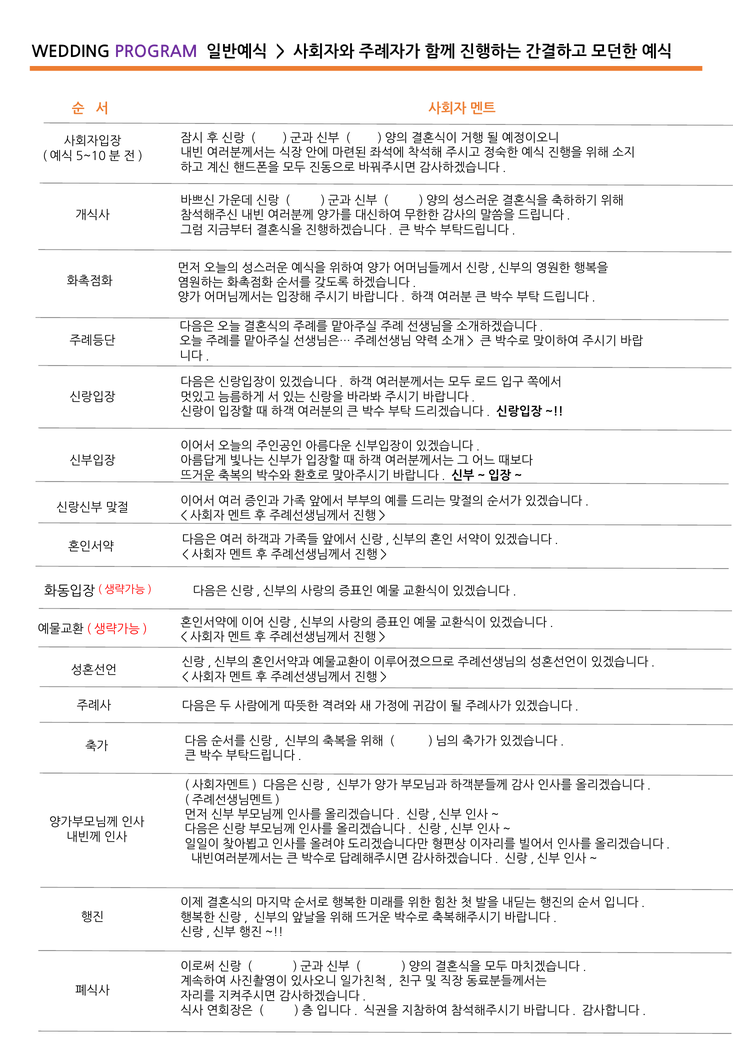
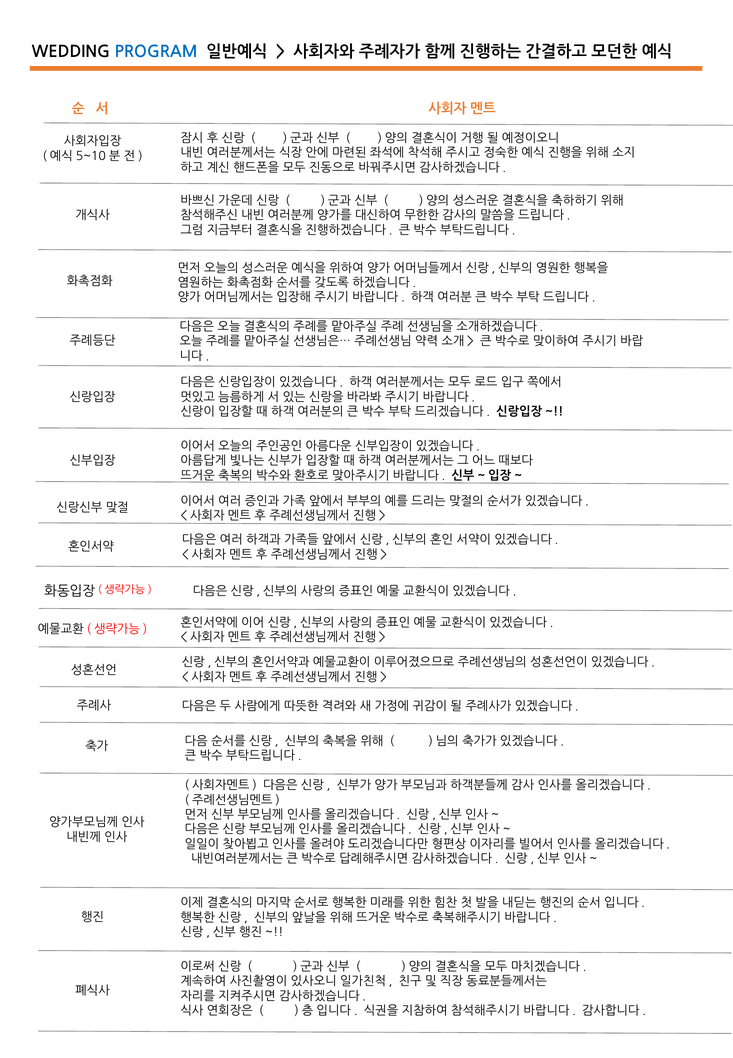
PROGRAM colour: purple -> blue
